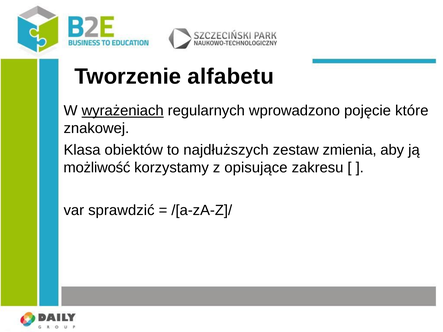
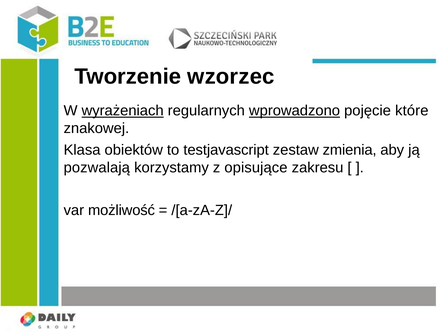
alfabetu: alfabetu -> wzorzec
wprowadzono underline: none -> present
najdłuższych: najdłuższych -> testjavascript
możliwość: możliwość -> pozwalają
sprawdzić: sprawdzić -> możliwość
